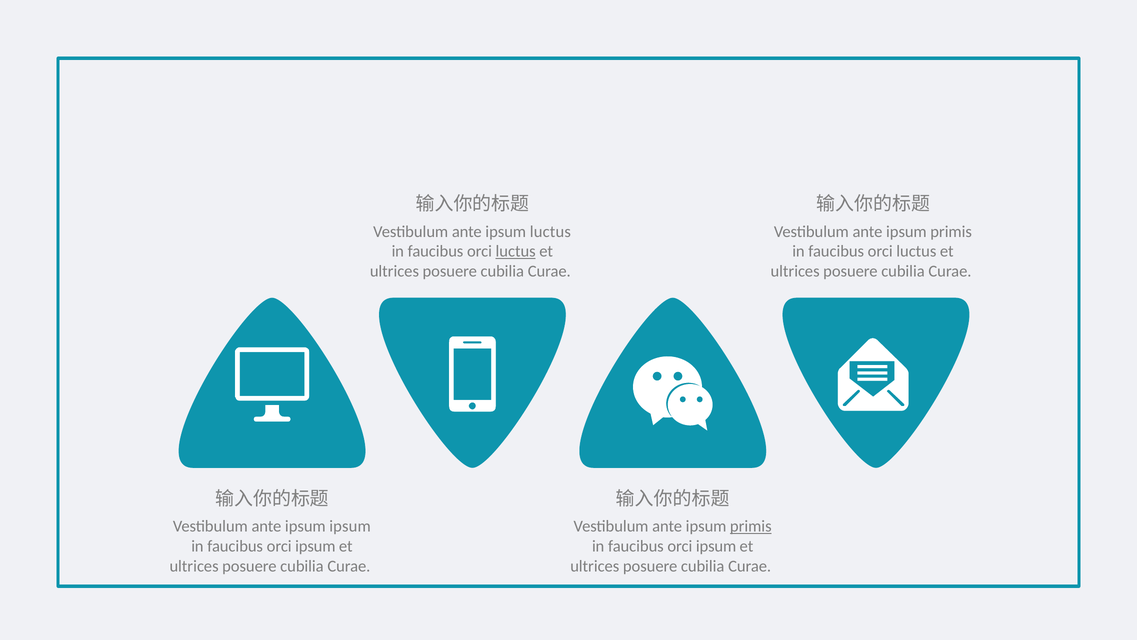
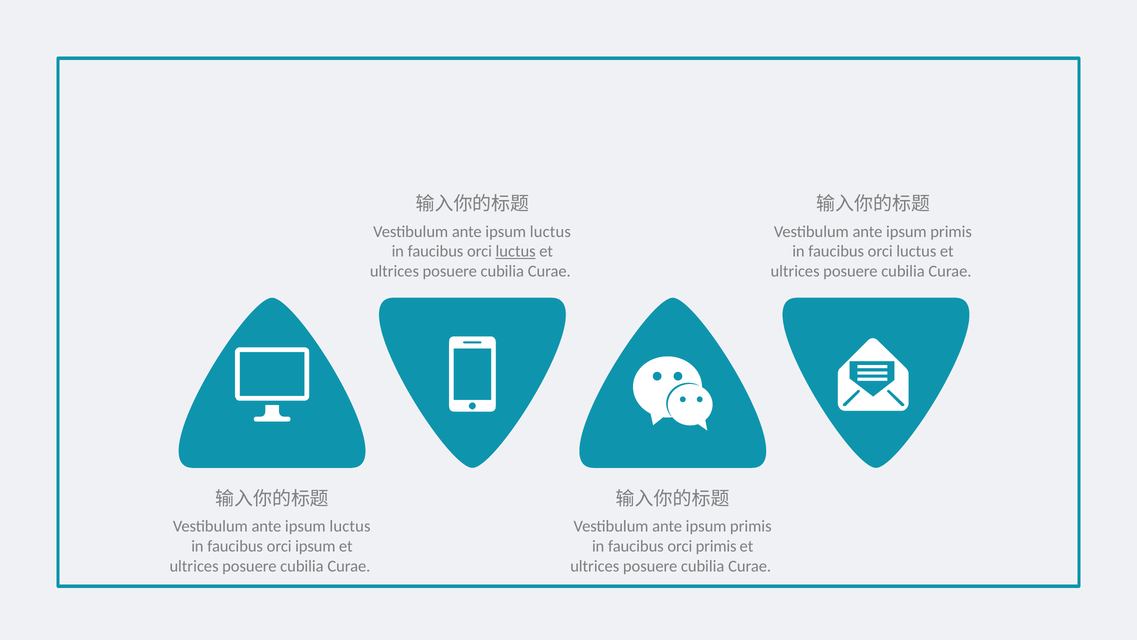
ipsum at (350, 526): ipsum -> luctus
primis at (751, 526) underline: present -> none
ipsum at (716, 546): ipsum -> primis
